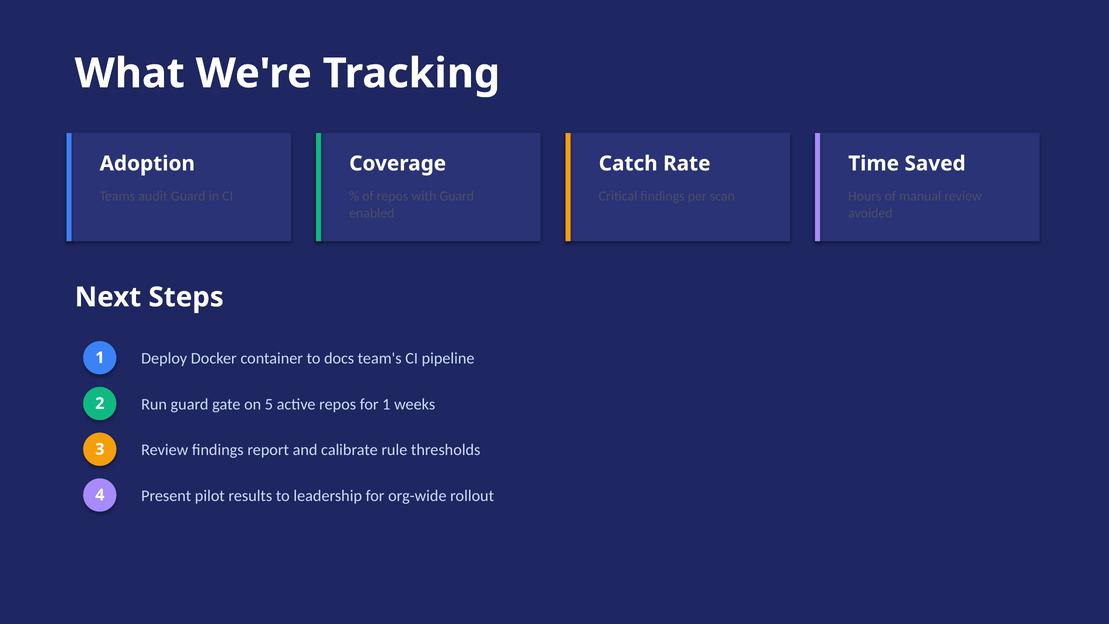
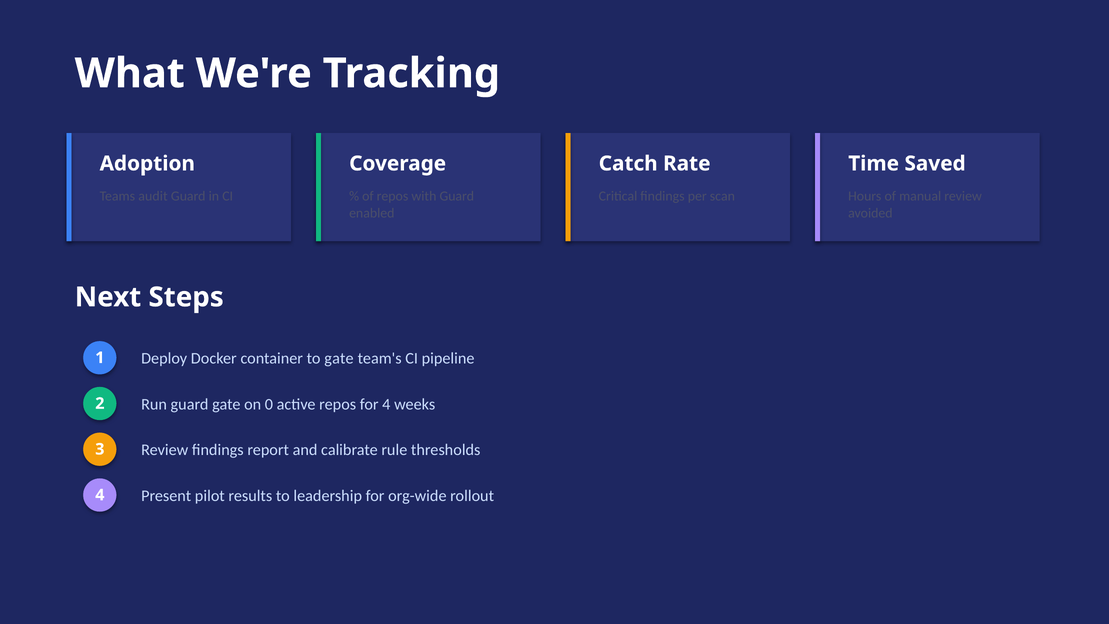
to docs: docs -> gate
5: 5 -> 0
for 1: 1 -> 4
